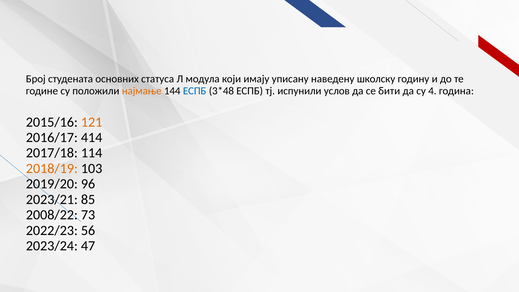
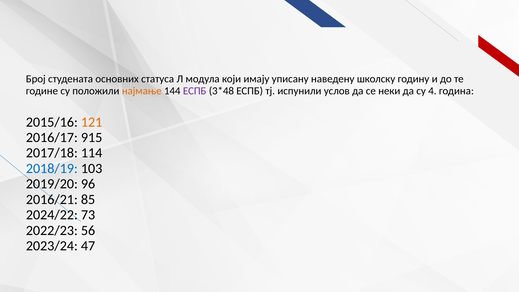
ЕСПБ at (195, 91) colour: blue -> purple
бити: бити -> неки
414: 414 -> 915
2018/19 colour: orange -> blue
2023/21: 2023/21 -> 2016/21
2008/22: 2008/22 -> 2024/22
